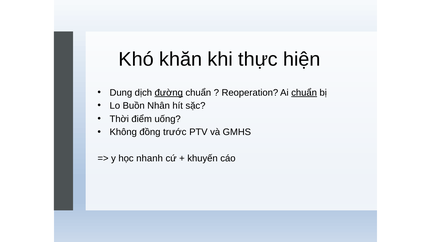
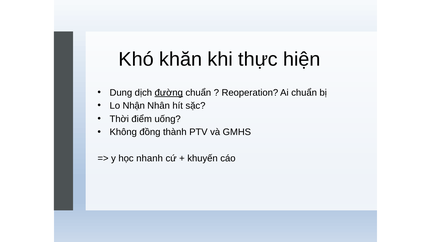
chuẩn at (304, 93) underline: present -> none
Buồn: Buồn -> Nhận
trước: trước -> thành
